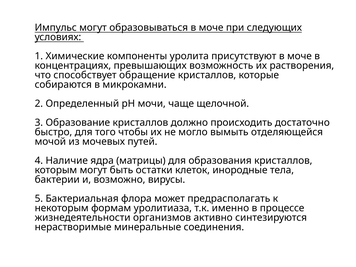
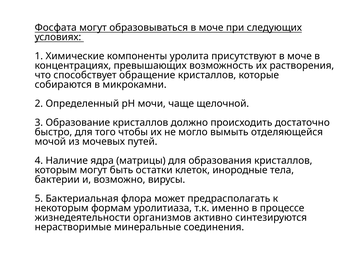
Импульс: Импульс -> Фосфата
